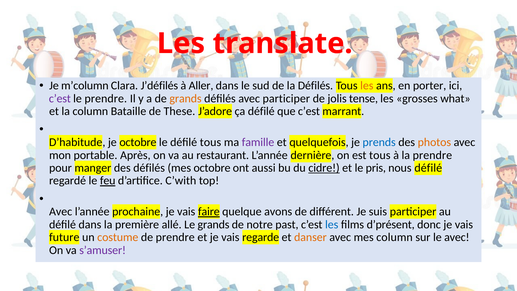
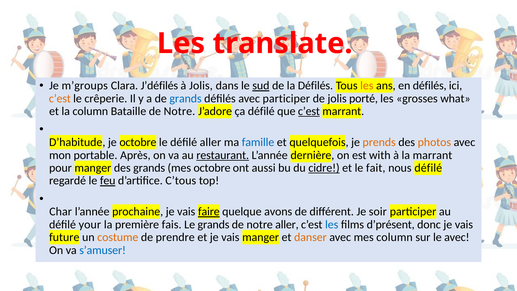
m’column: m’column -> m’groups
à Aller: Aller -> Jolis
sud underline: none -> present
en porter: porter -> défilés
c’est at (60, 98) colour: purple -> orange
le prendre: prendre -> crêperie
grands at (186, 98) colour: orange -> blue
tense: tense -> porté
Bataille de These: These -> Notre
c’est at (309, 111) underline: none -> present
défilé tous: tous -> aller
famille colour: purple -> blue
prends colour: blue -> orange
restaurant underline: none -> present
est tous: tous -> with
la prendre: prendre -> marrant
des défilés: défilés -> grands
pris: pris -> fait
C’with: C’with -> C’tous
Avec at (61, 212): Avec -> Char
suis: suis -> soir
dans at (90, 224): dans -> your
allé: allé -> fais
past at (287, 224): past -> aller
vais regarde: regarde -> manger
s’amuser colour: purple -> blue
